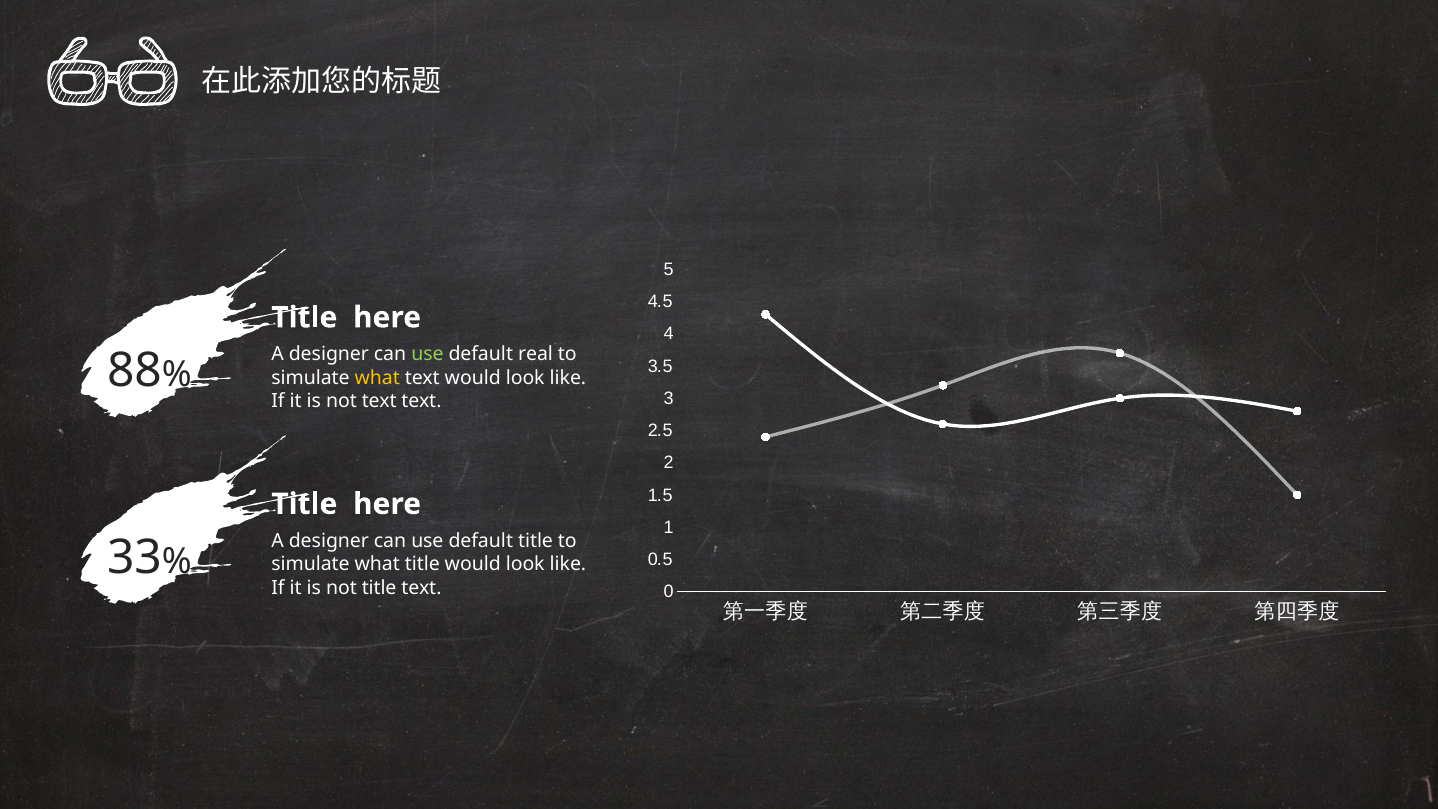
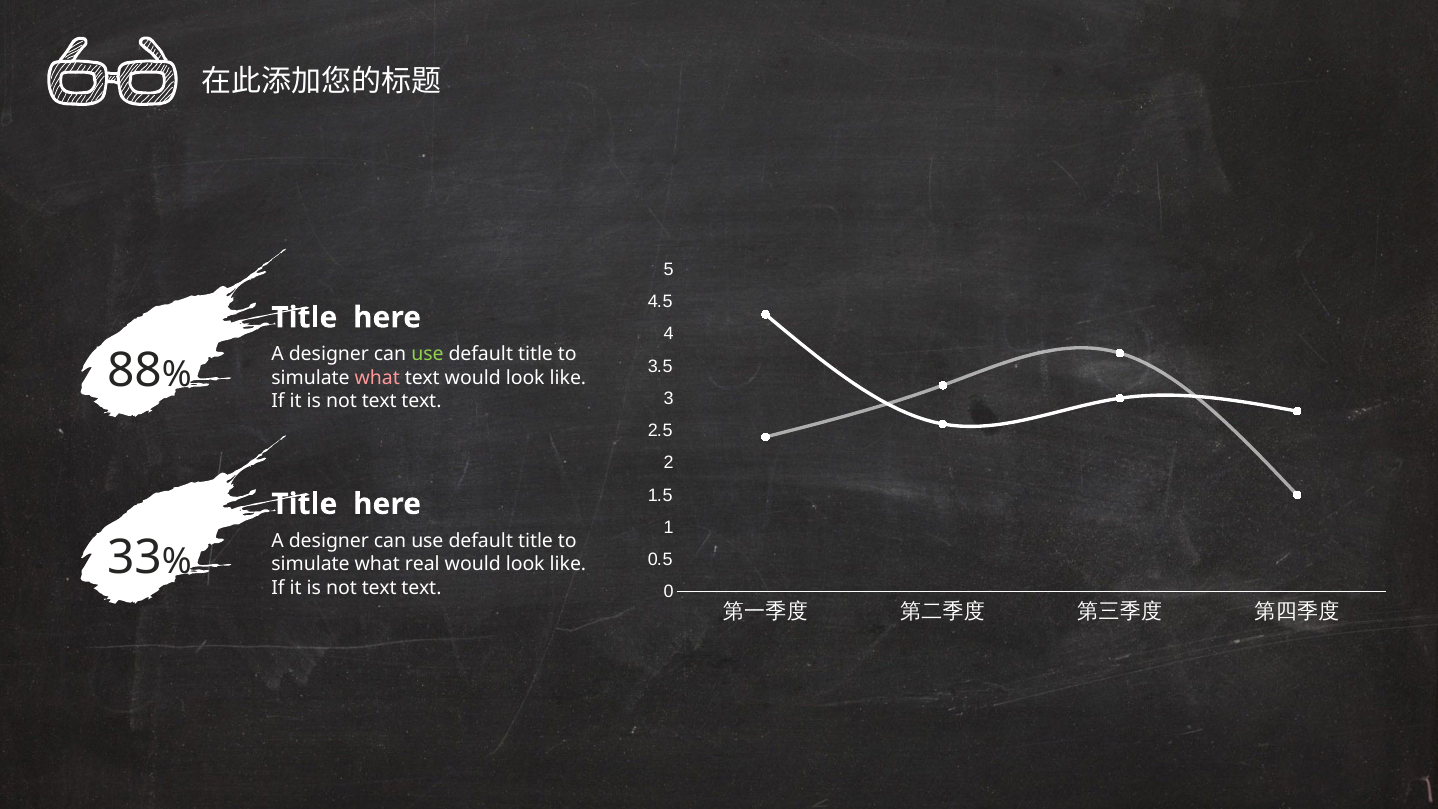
real at (535, 354): real -> title
what at (377, 378) colour: yellow -> pink
what title: title -> real
title at (379, 588): title -> text
